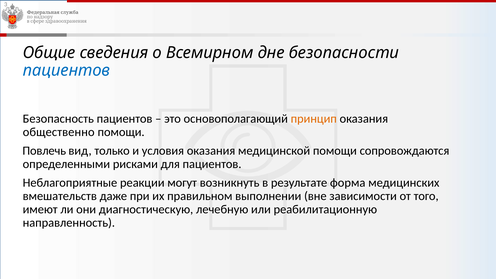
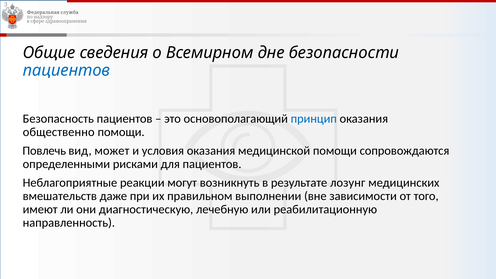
принцип colour: orange -> blue
только: только -> может
форма: форма -> лозунг
